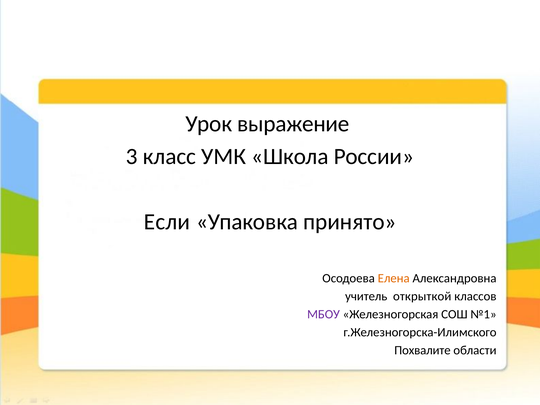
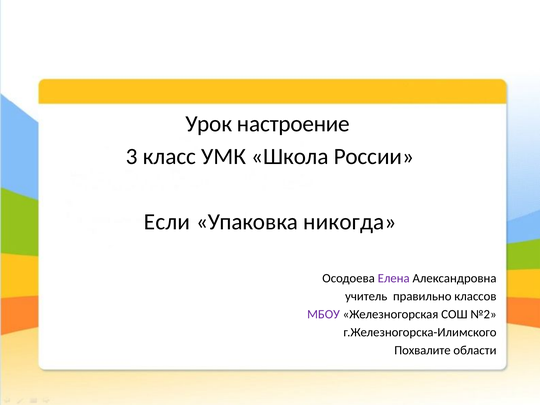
выражение: выражение -> настроение
принято: принято -> никогда
Елена colour: orange -> purple
открыткой: открыткой -> правильно
№1: №1 -> №2
